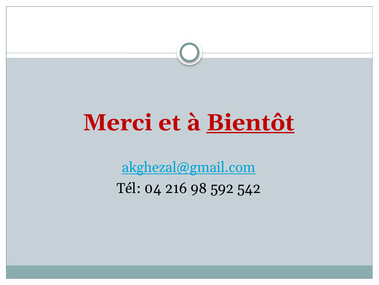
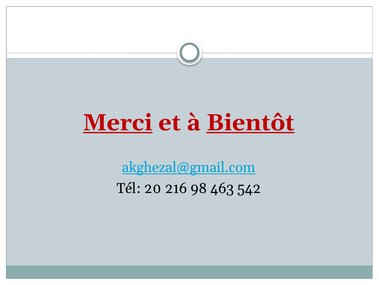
Merci underline: none -> present
04: 04 -> 20
592: 592 -> 463
